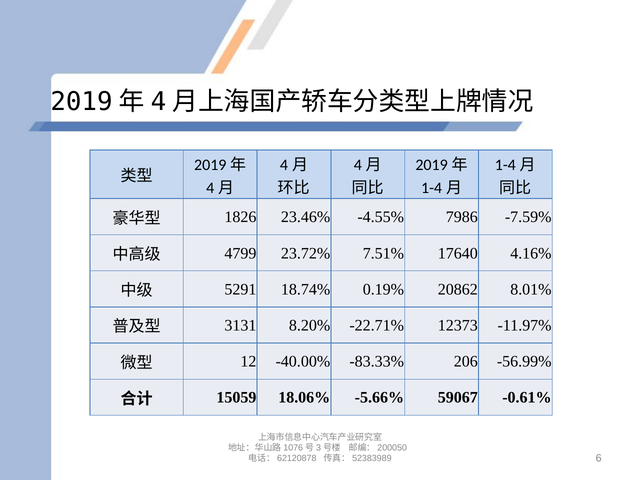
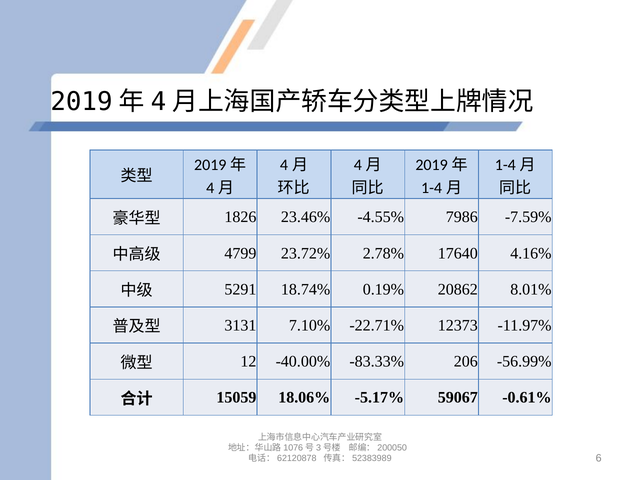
7.51%: 7.51% -> 2.78%
8.20%: 8.20% -> 7.10%
-5.66%: -5.66% -> -5.17%
